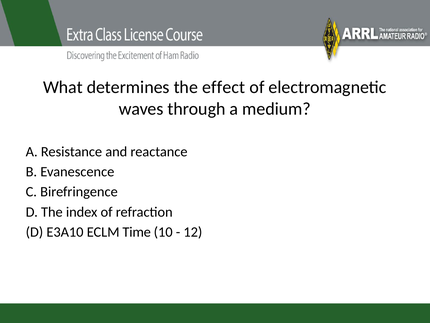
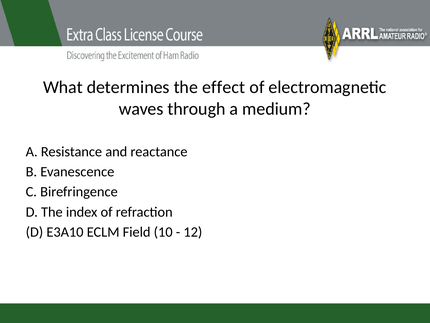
Time: Time -> Field
